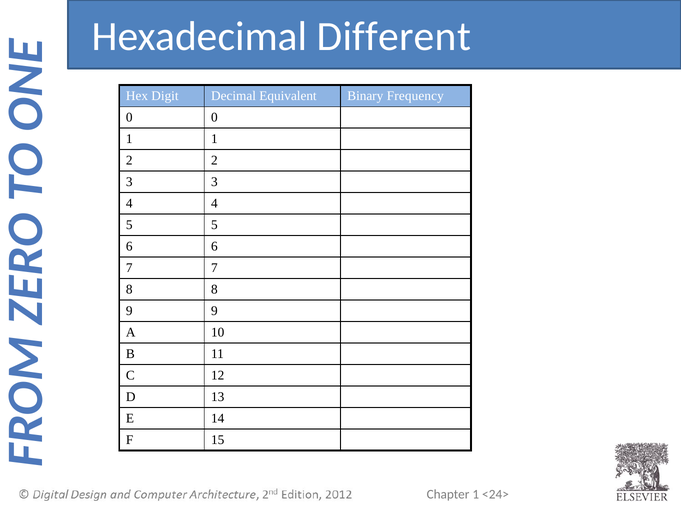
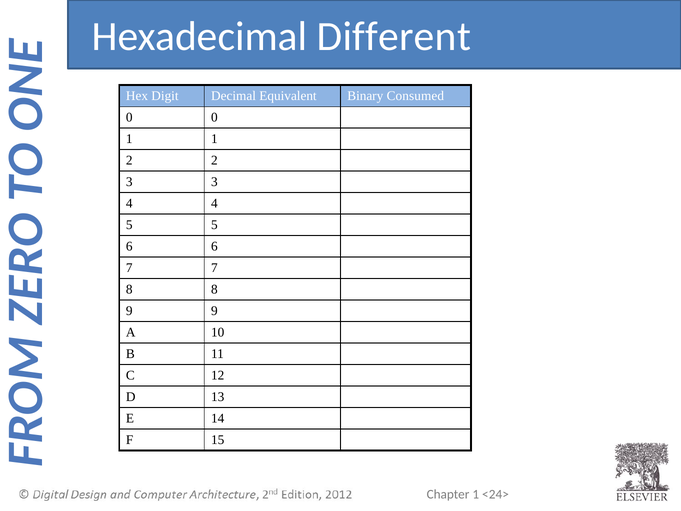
Frequency: Frequency -> Consumed
